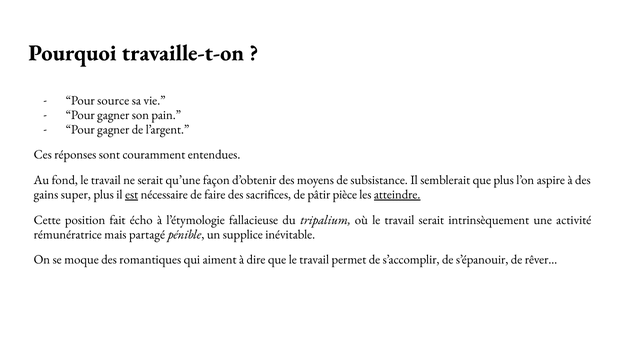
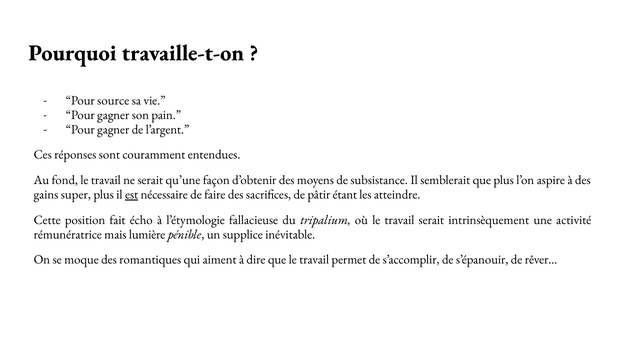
pièce: pièce -> étant
atteindre underline: present -> none
partagé: partagé -> lumière
